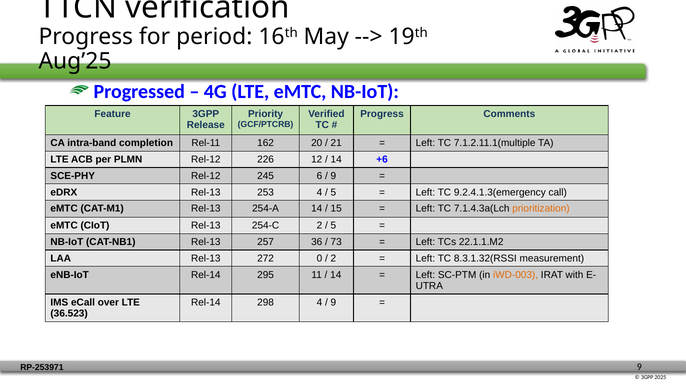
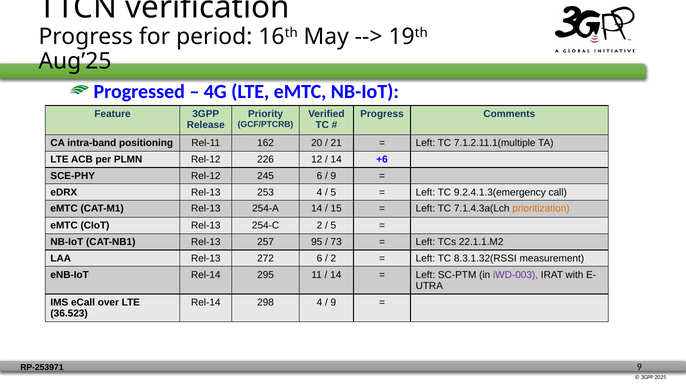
completion: completion -> positioning
36: 36 -> 95
272 0: 0 -> 6
iWD-003 colour: orange -> purple
